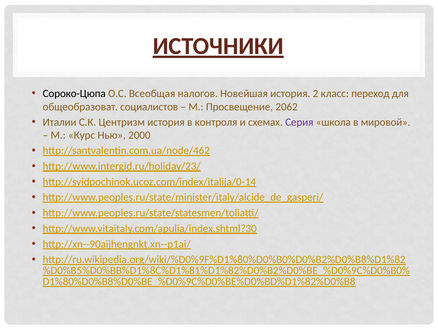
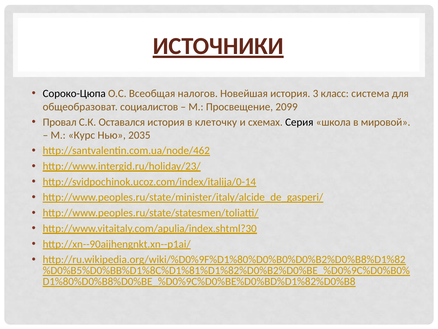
2: 2 -> 3
переход: переход -> система
2062: 2062 -> 2099
Италии: Италии -> Провал
Центризм: Центризм -> Оставался
контроля: контроля -> клеточку
Серия colour: purple -> black
2000: 2000 -> 2035
